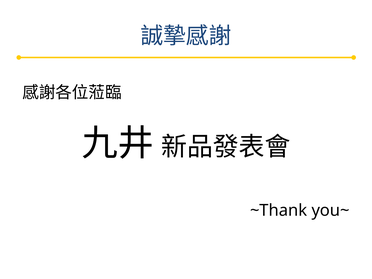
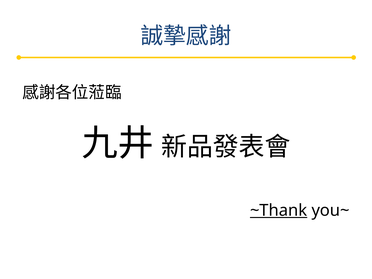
~Thank underline: none -> present
